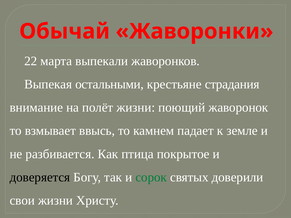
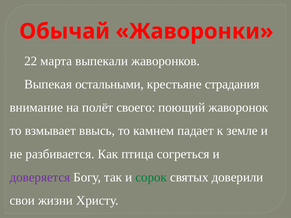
полёт жизни: жизни -> своего
покрытое: покрытое -> согреться
доверяется colour: black -> purple
